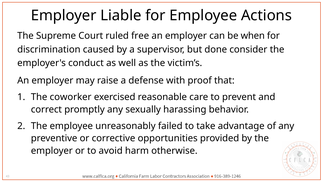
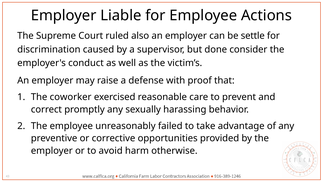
free: free -> also
when: when -> settle
